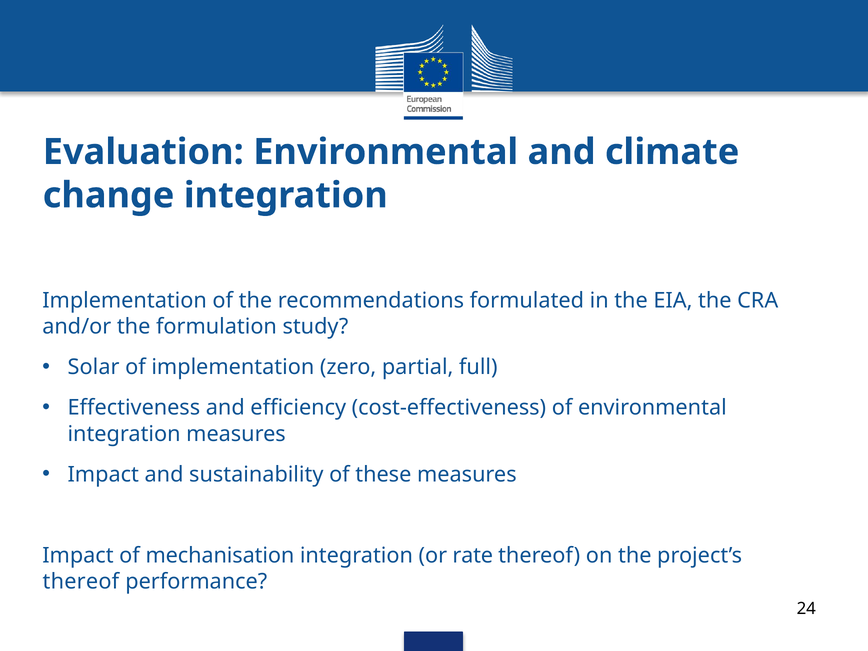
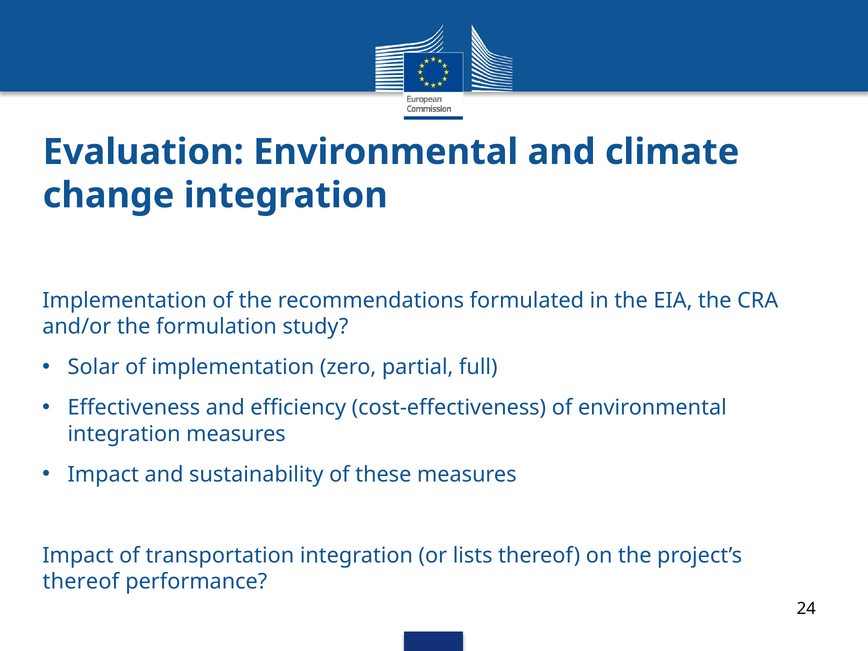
mechanisation: mechanisation -> transportation
rate: rate -> lists
